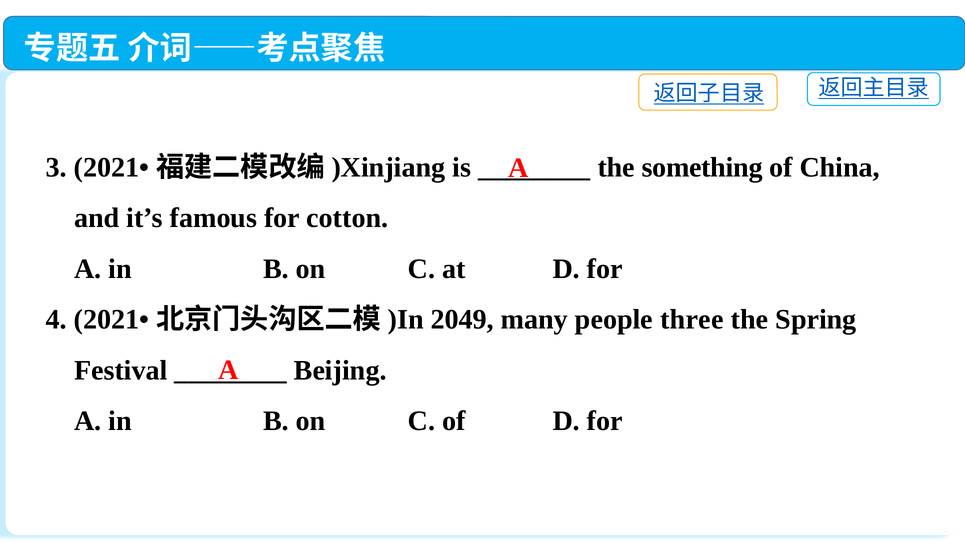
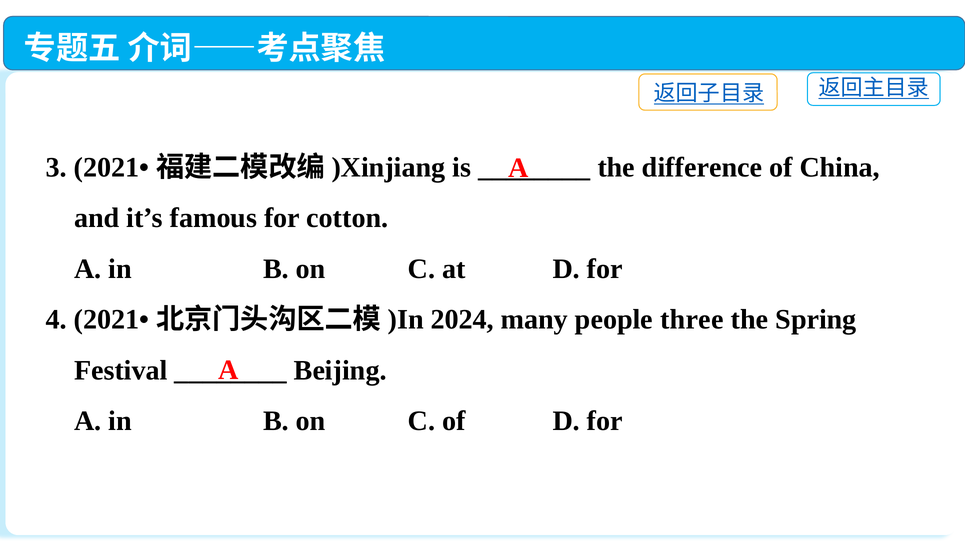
something: something -> difference
2049: 2049 -> 2024
